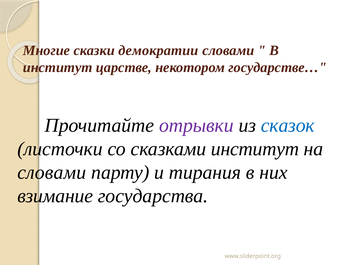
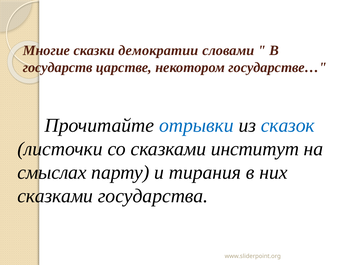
институт at (58, 68): институт -> государств
отрывки colour: purple -> blue
словами at (52, 173): словами -> смыслах
взимание at (55, 196): взимание -> сказками
